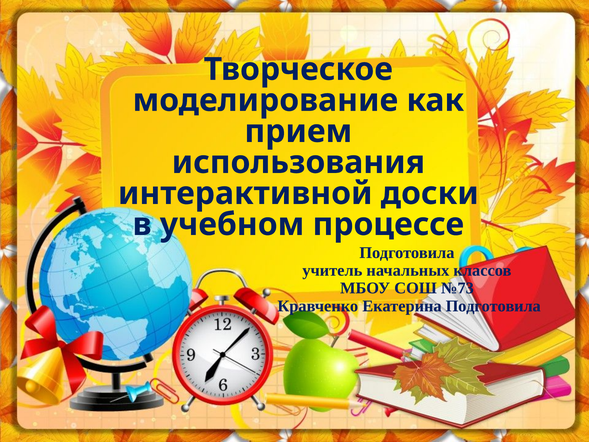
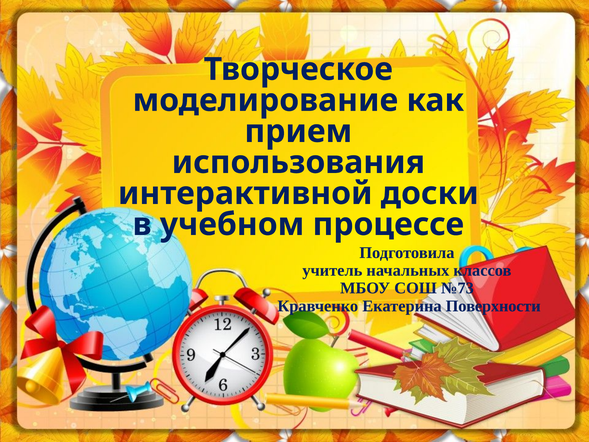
Екатерина Подготовила: Подготовила -> Поверхности
